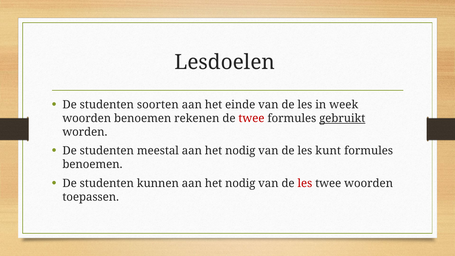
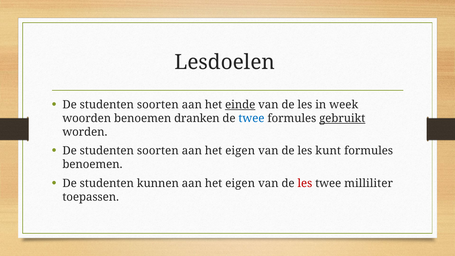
einde underline: none -> present
rekenen: rekenen -> dranken
twee at (251, 118) colour: red -> blue
meestal at (158, 151): meestal -> soorten
nodig at (240, 151): nodig -> eigen
kunnen aan het nodig: nodig -> eigen
twee woorden: woorden -> milliliter
